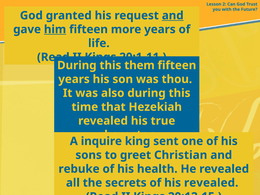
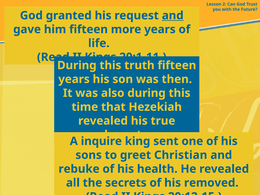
him underline: present -> none
them: them -> truth
thou: thou -> then
his revealed: revealed -> removed
